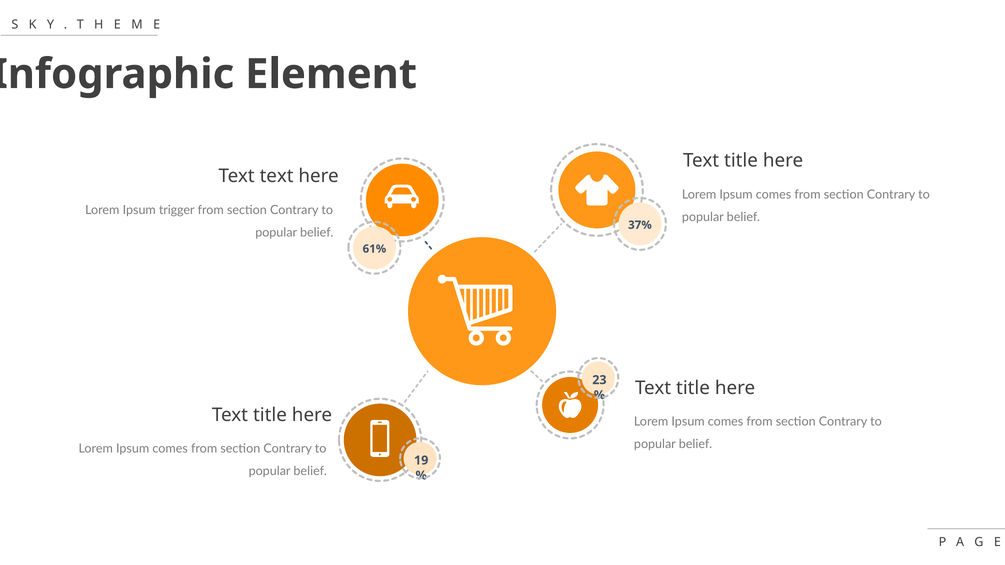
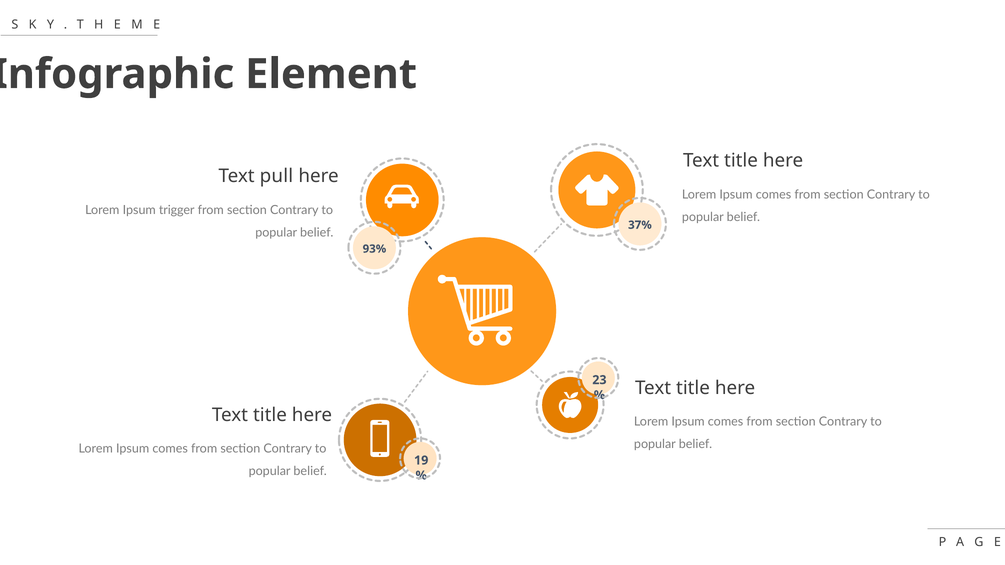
Text text: text -> pull
61%: 61% -> 93%
